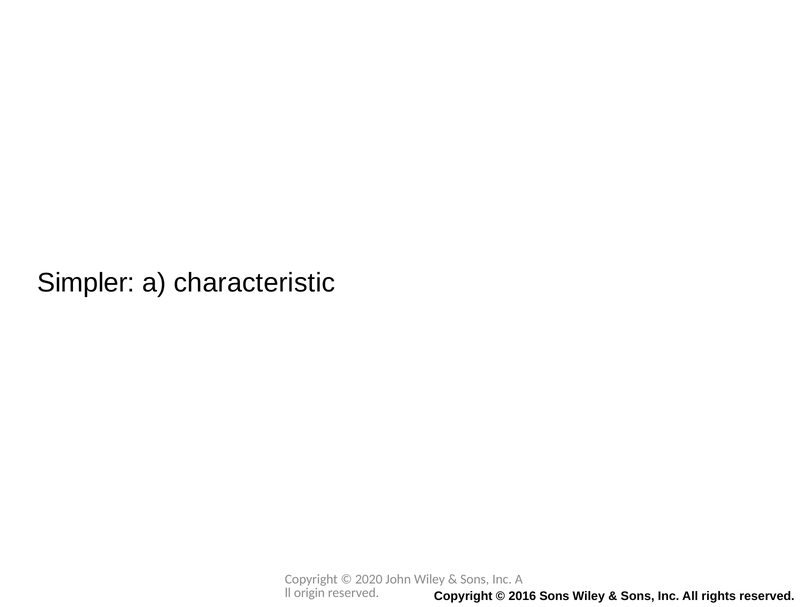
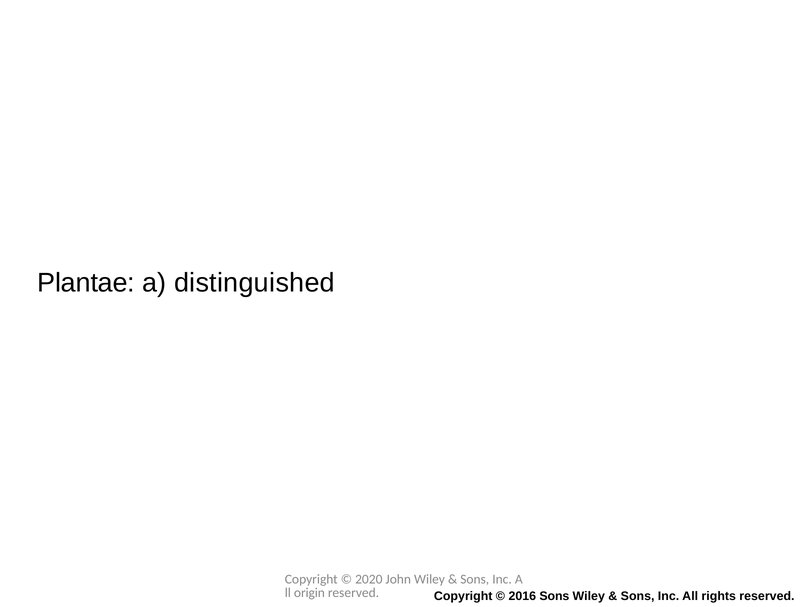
Simpler: Simpler -> Plantae
characteristic: characteristic -> distinguished
